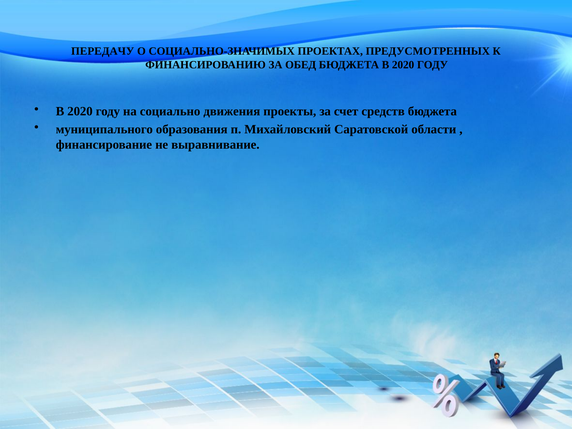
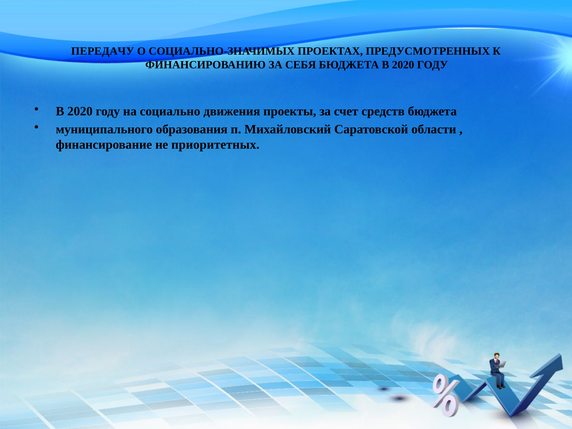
ОБЕД: ОБЕД -> СЕБЯ
выравнивание: выравнивание -> приоритетных
